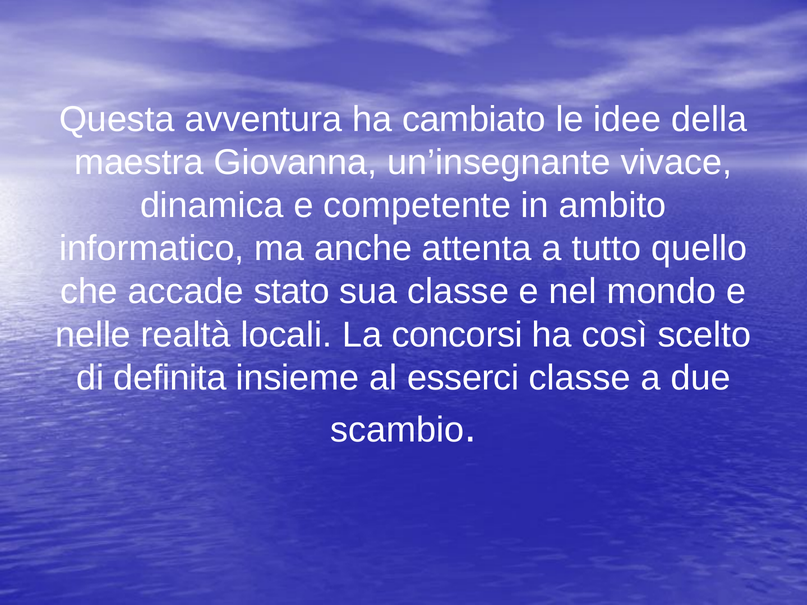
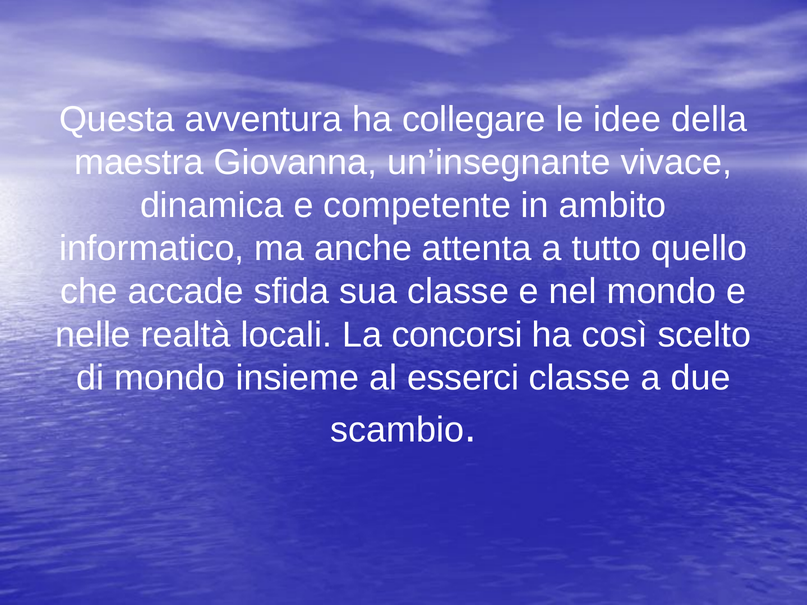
cambiato: cambiato -> collegare
stato: stato -> sfida
di definita: definita -> mondo
